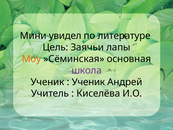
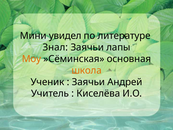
Цель: Цель -> Знал
школа colour: purple -> orange
Ученик at (88, 82): Ученик -> Заячьи
